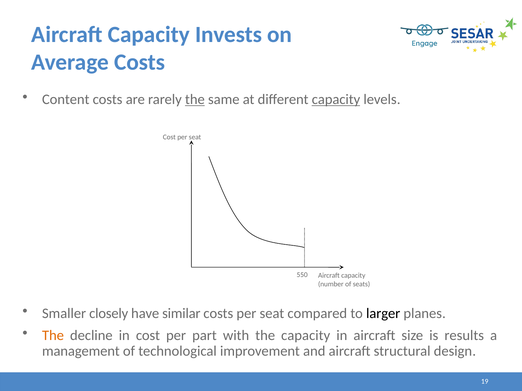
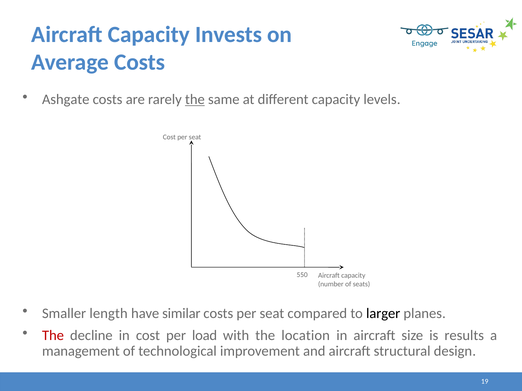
Content: Content -> Ashgate
capacity at (336, 100) underline: present -> none
closely: closely -> length
The at (53, 336) colour: orange -> red
part: part -> load
the capacity: capacity -> location
